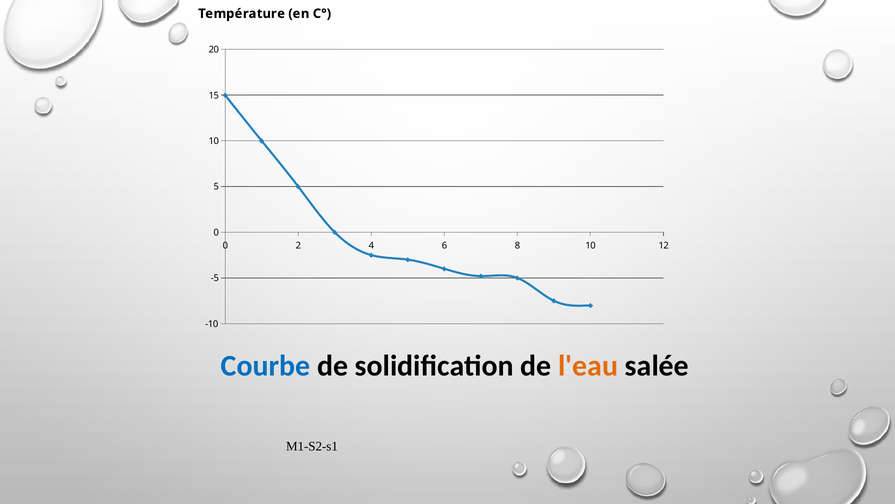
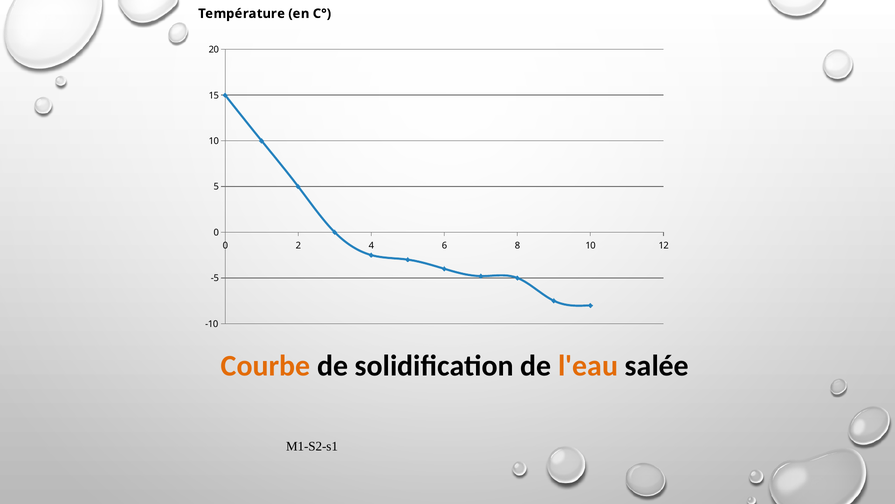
Courbe colour: blue -> orange
